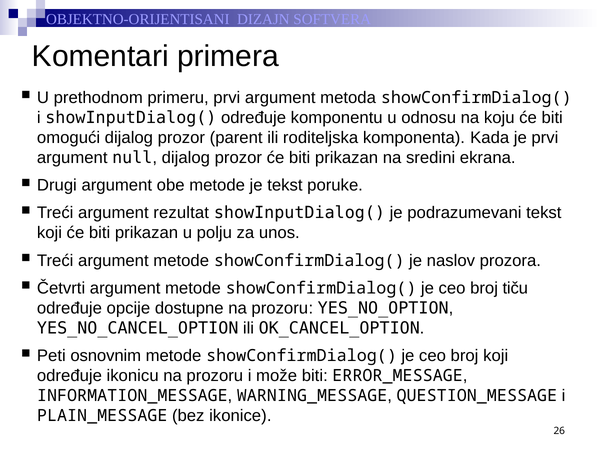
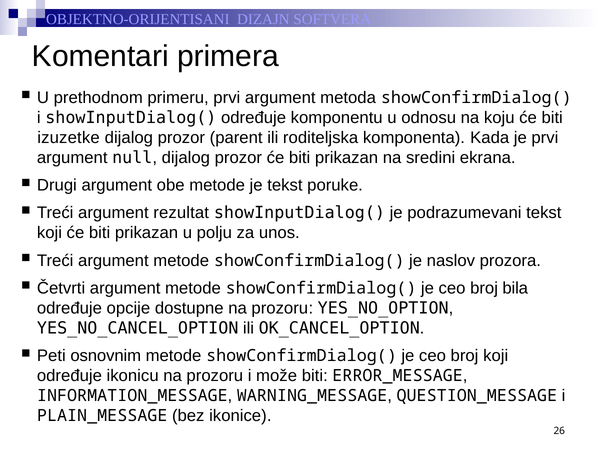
omogući: omogući -> izuzetke
tiču: tiču -> bila
